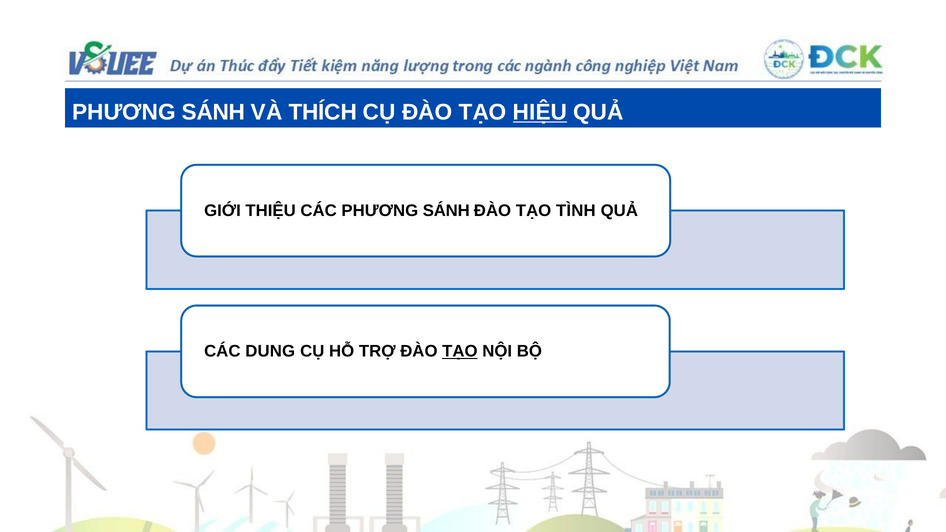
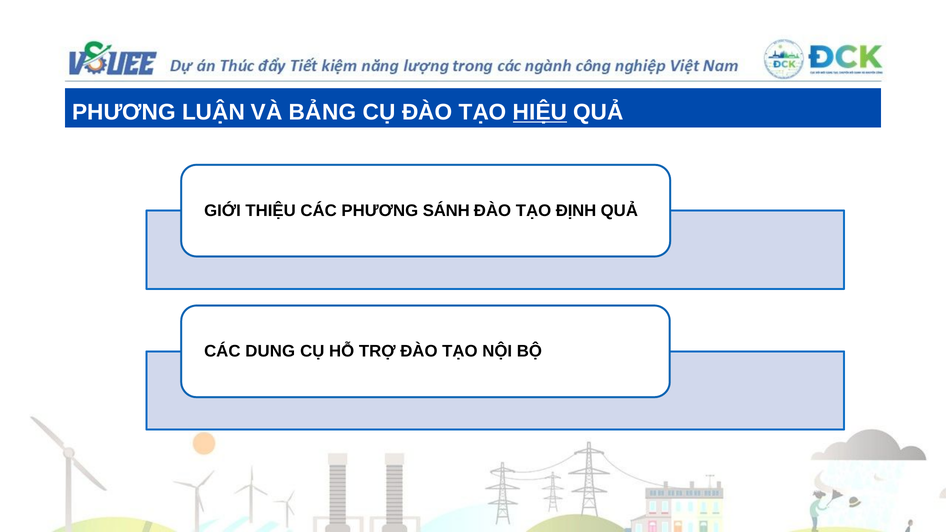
SÁNH at (214, 112): SÁNH -> LUẬN
THÍCH: THÍCH -> BẢNG
TÌNH: TÌNH -> ĐỊNH
TẠO at (460, 351) underline: present -> none
